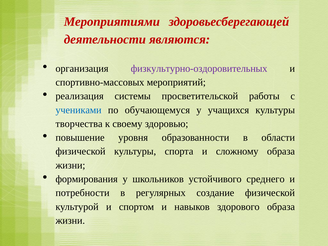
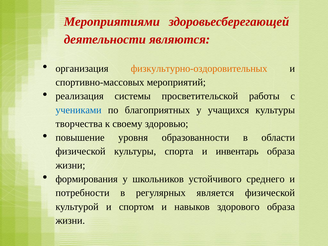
физкультурно-оздоровительных colour: purple -> orange
обучающемуся: обучающемуся -> благоприятных
сложному: сложному -> инвентарь
создание: создание -> является
